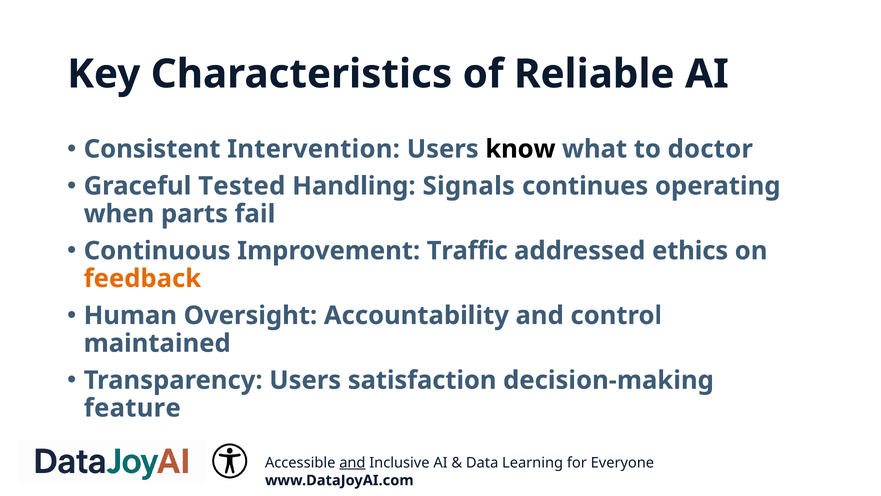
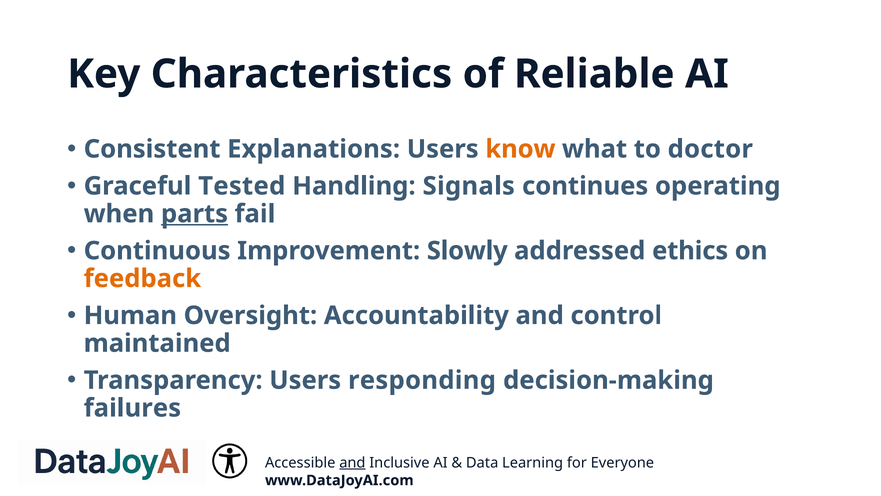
Intervention: Intervention -> Explanations
know colour: black -> orange
parts underline: none -> present
Traffic: Traffic -> Slowly
satisfaction: satisfaction -> responding
feature: feature -> failures
